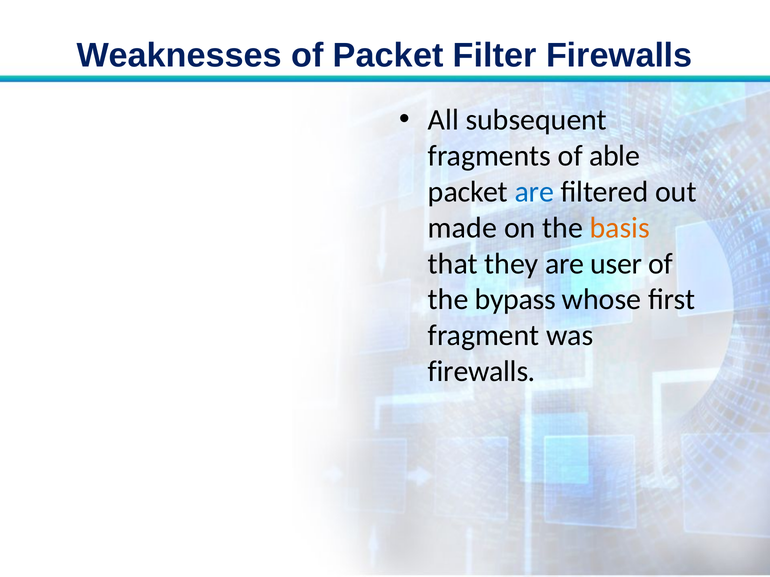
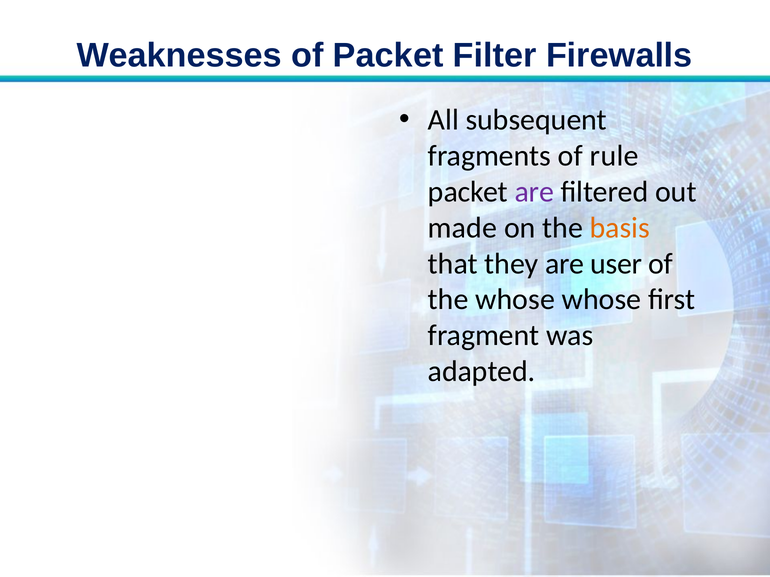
able: able -> rule
are at (534, 192) colour: blue -> purple
the bypass: bypass -> whose
firewalls at (482, 372): firewalls -> adapted
